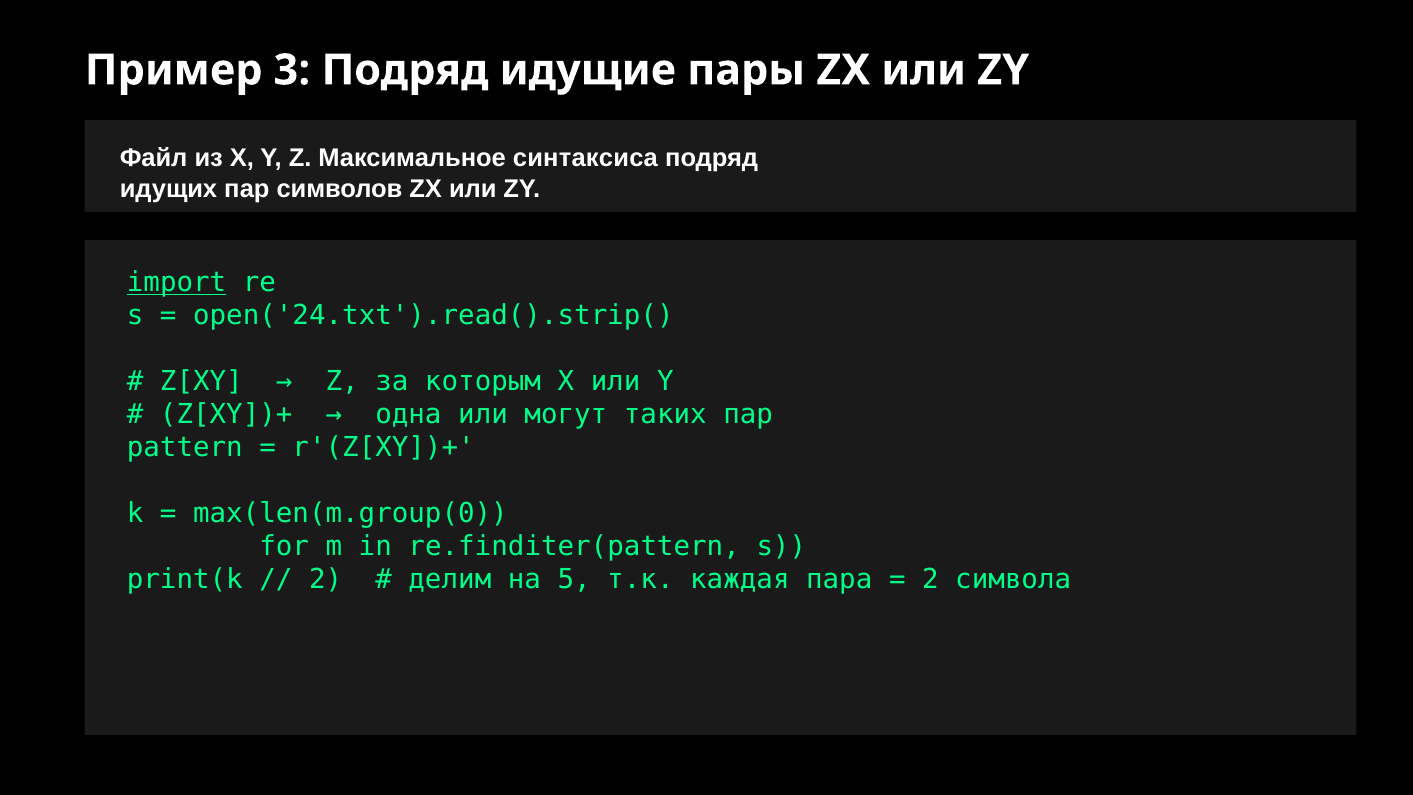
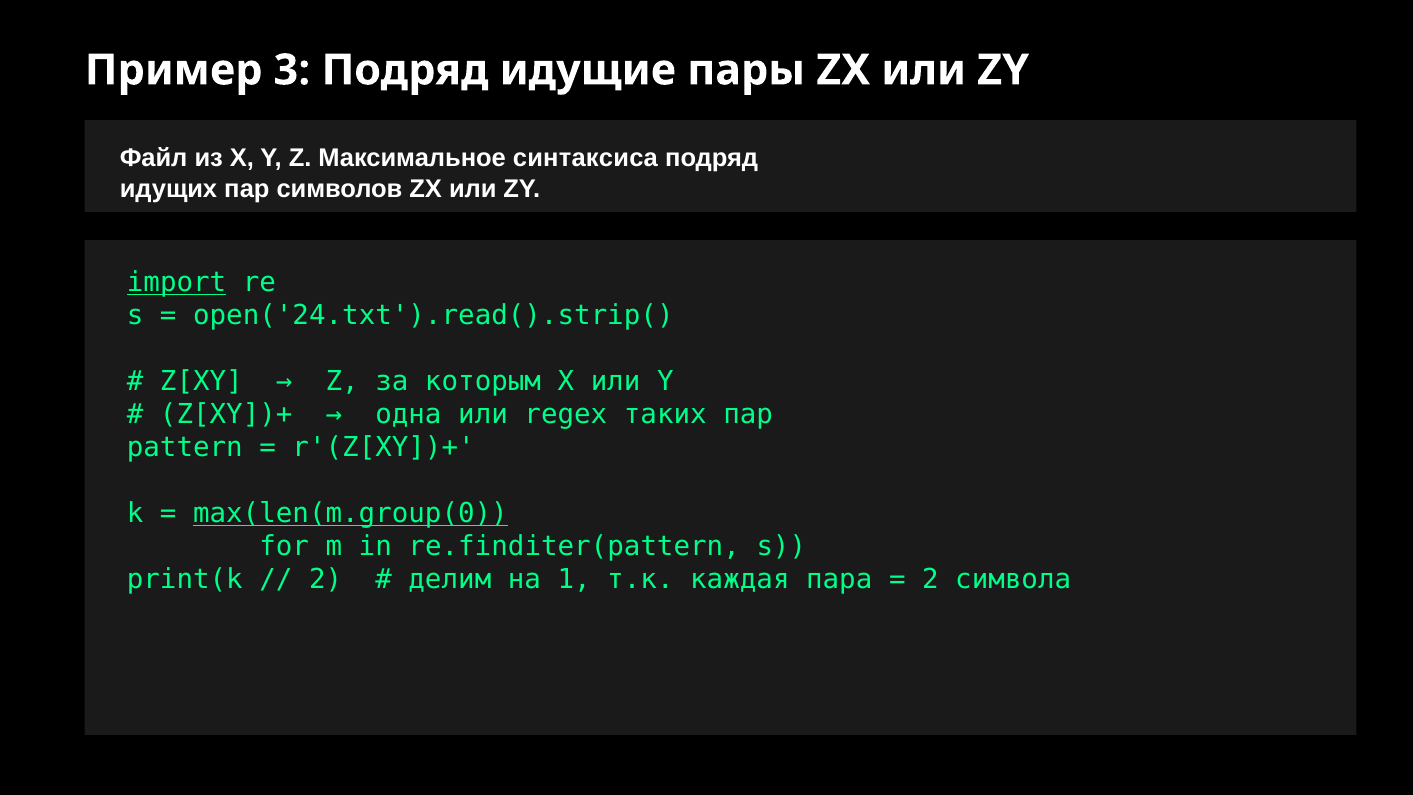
могут: могут -> regex
max(len(m.group(0 underline: none -> present
5: 5 -> 1
